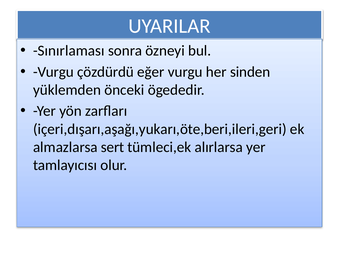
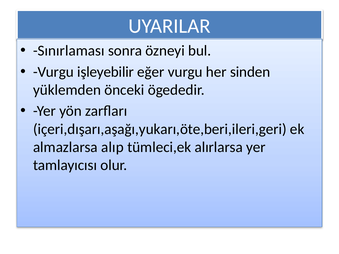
çözdürdü: çözdürdü -> işleyebilir
sert: sert -> alıp
